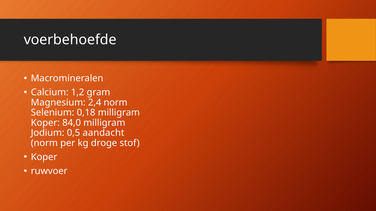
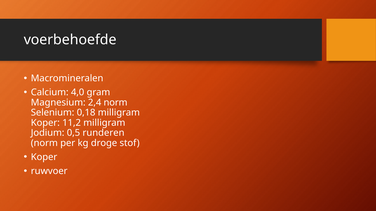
1,2: 1,2 -> 4,0
84,0: 84,0 -> 11,2
aandacht: aandacht -> runderen
